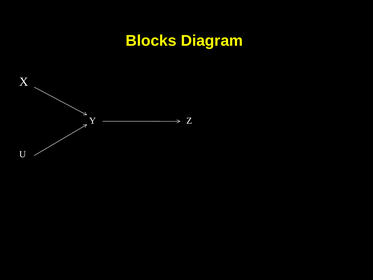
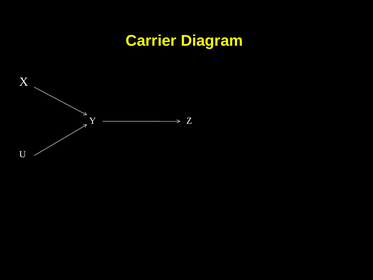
Blocks: Blocks -> Carrier
